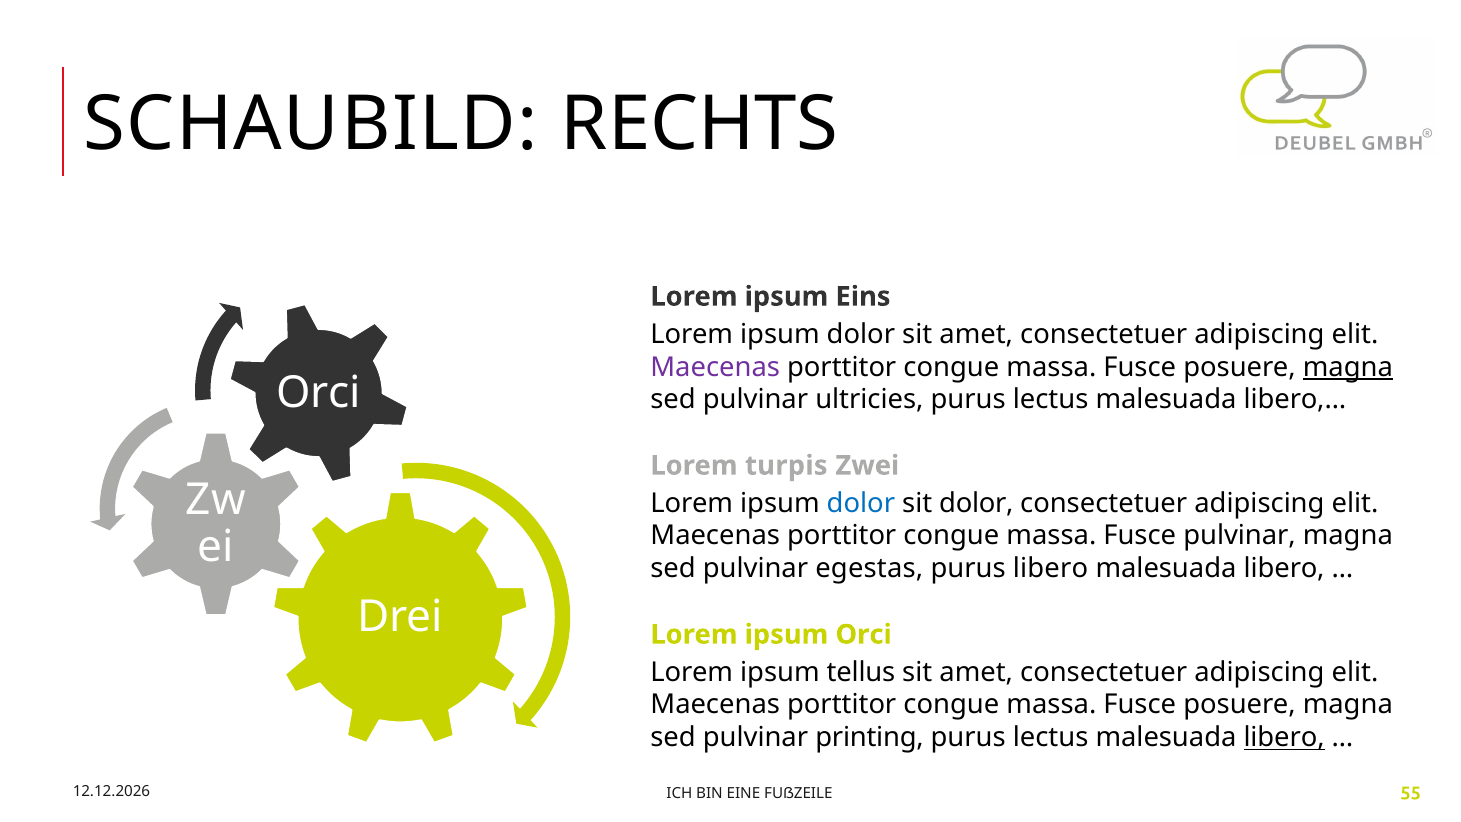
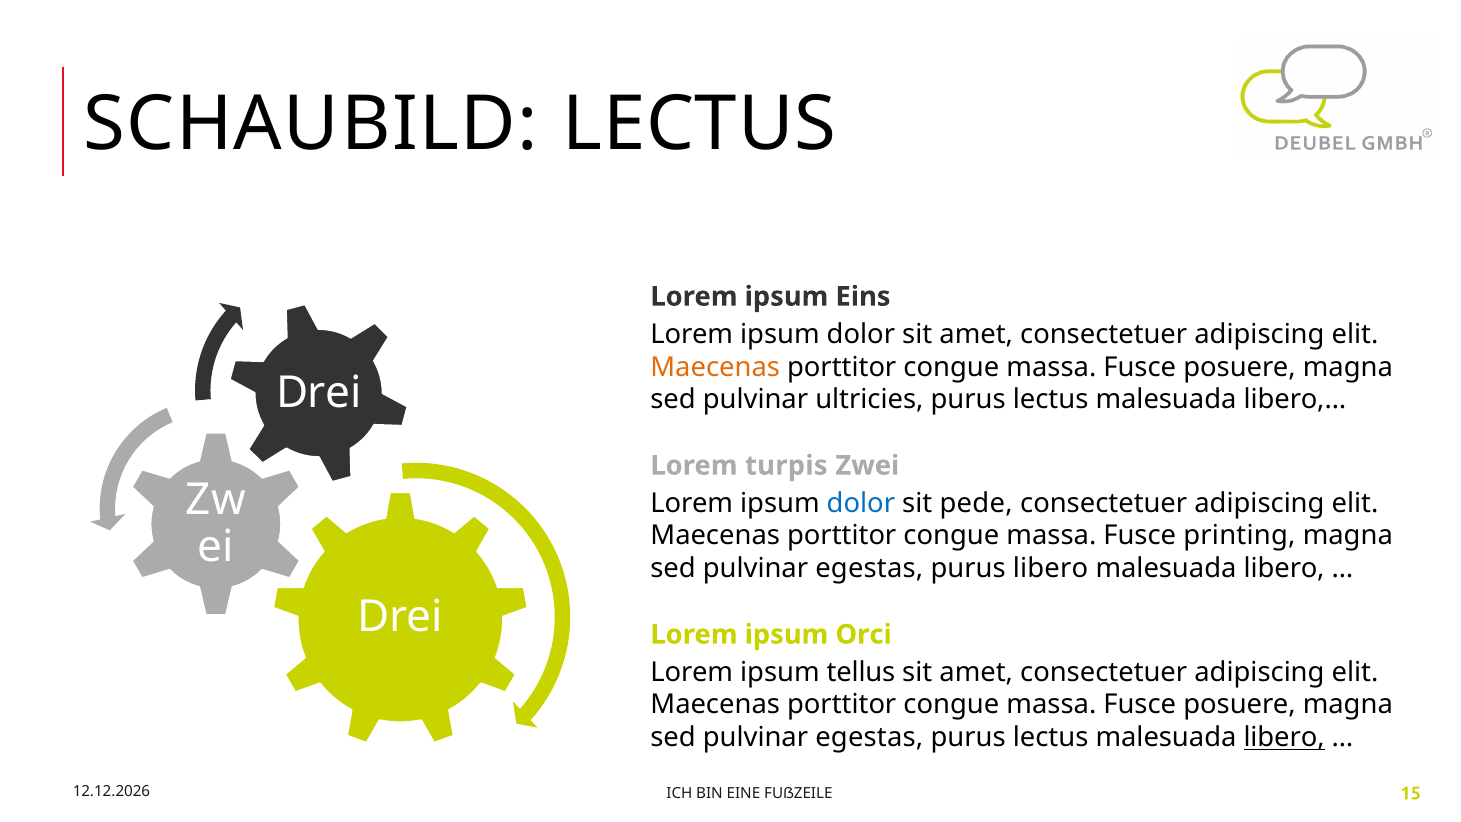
SCHAUBILD RECHTS: RECHTS -> LECTUS
Maecenas at (715, 367) colour: purple -> orange
magna at (1348, 367) underline: present -> none
Orci at (319, 393): Orci -> Drei
sit dolor: dolor -> pede
Fusce pulvinar: pulvinar -> printing
printing at (870, 738): printing -> egestas
55: 55 -> 15
